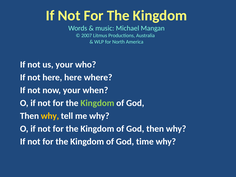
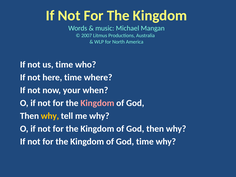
us your: your -> time
here here: here -> time
Kingdom at (97, 103) colour: light green -> pink
